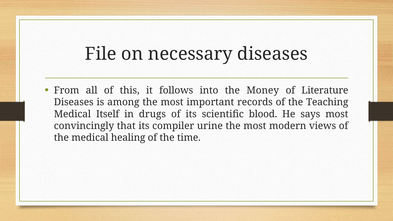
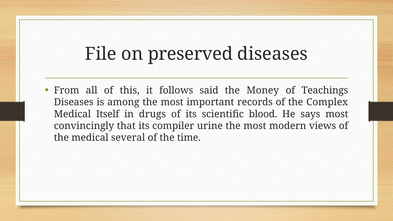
necessary: necessary -> preserved
into: into -> said
Literature: Literature -> Teachings
Teaching: Teaching -> Complex
healing: healing -> several
